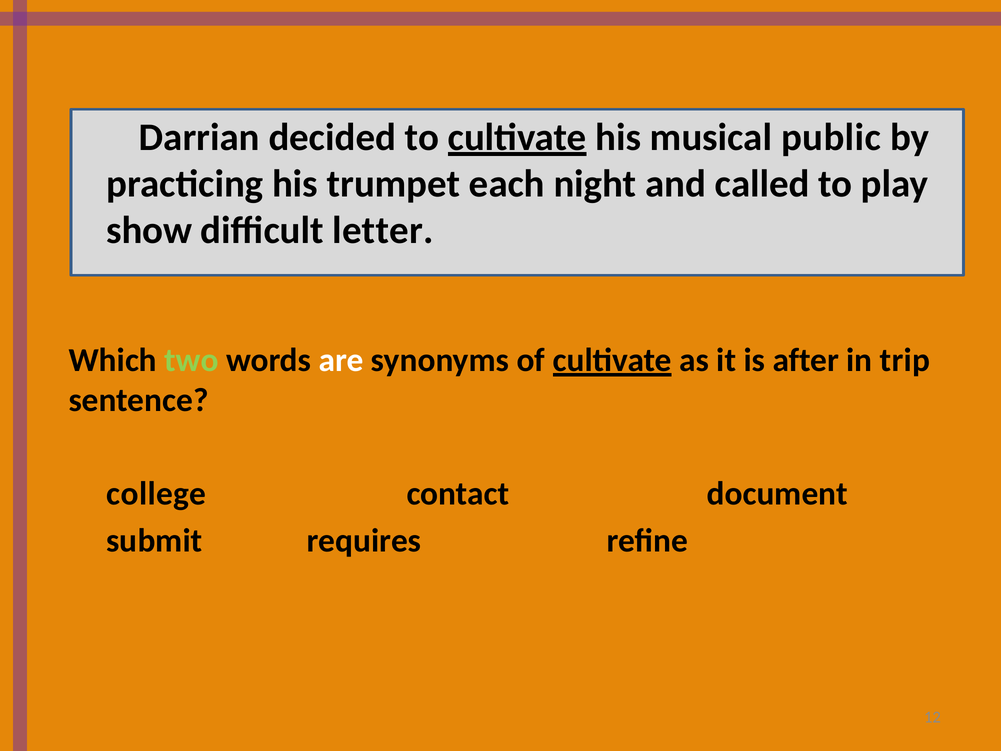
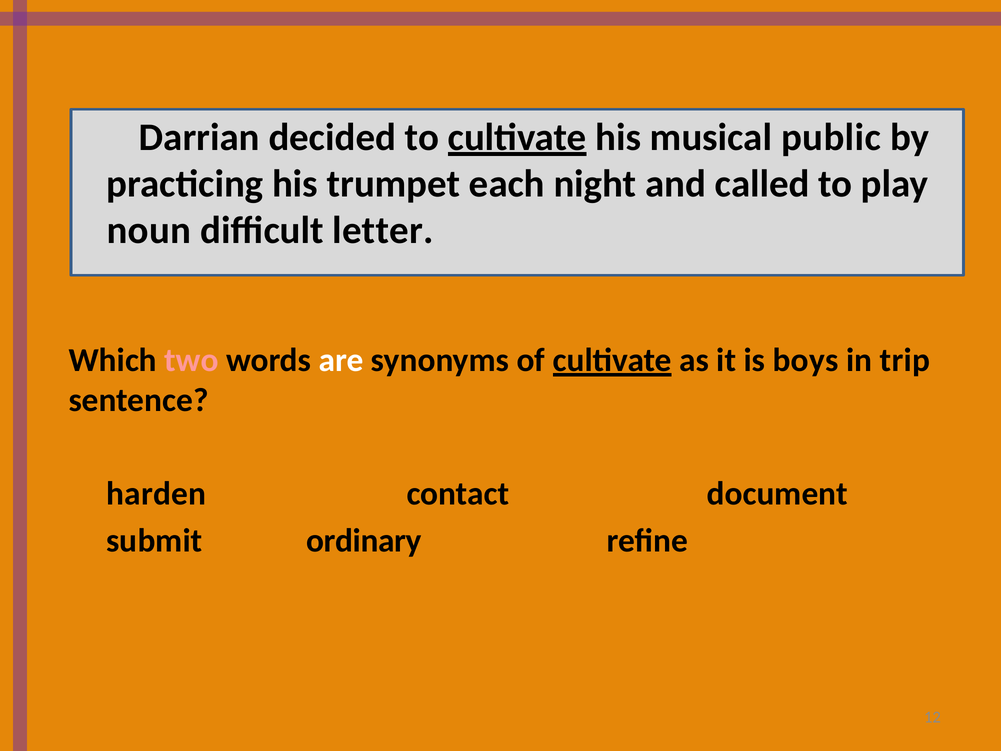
show: show -> noun
two colour: light green -> pink
after: after -> boys
college: college -> harden
requires: requires -> ordinary
